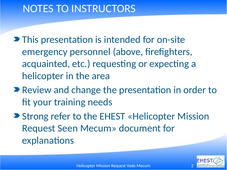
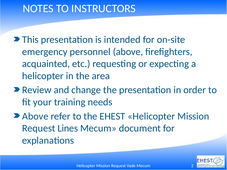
Strong at (35, 116): Strong -> Above
Seen: Seen -> Lines
